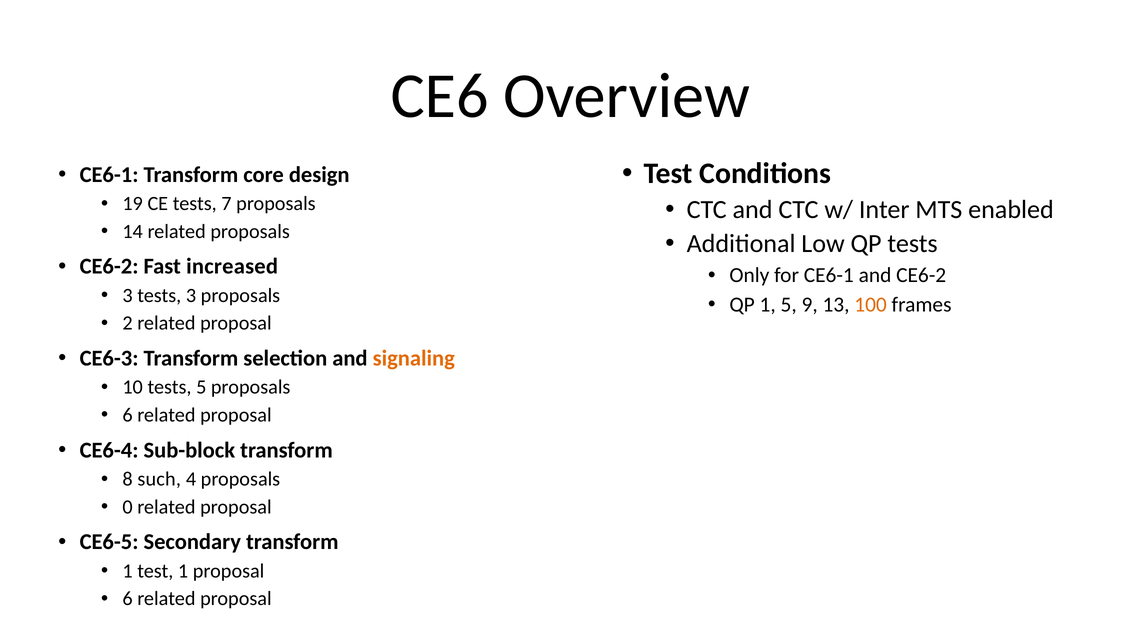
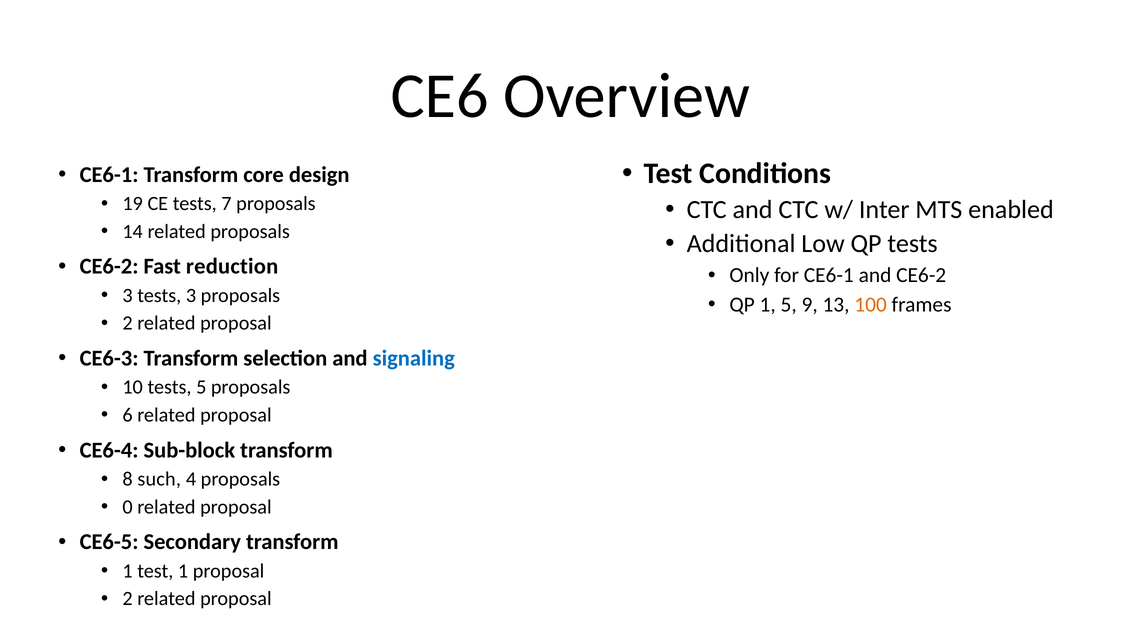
increased: increased -> reduction
signaling colour: orange -> blue
6 at (128, 599): 6 -> 2
